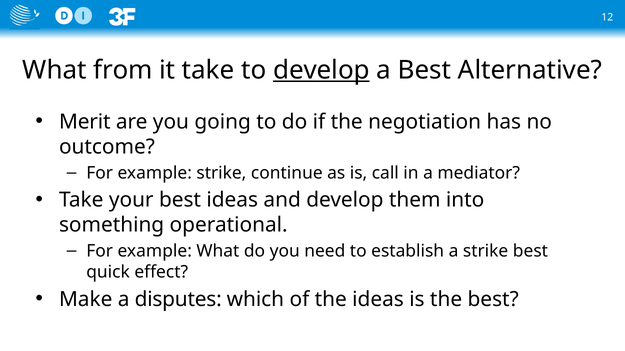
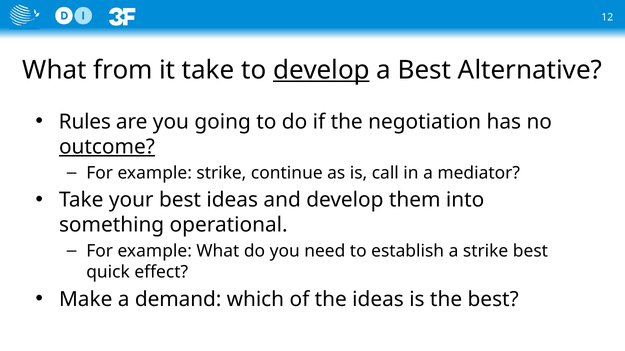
Merit: Merit -> Rules
outcome underline: none -> present
disputes: disputes -> demand
